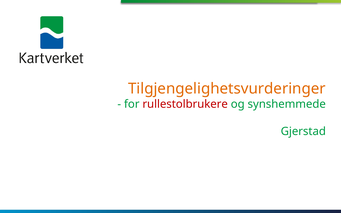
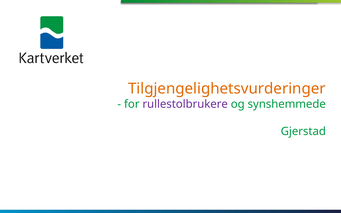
rullestolbrukere colour: red -> purple
